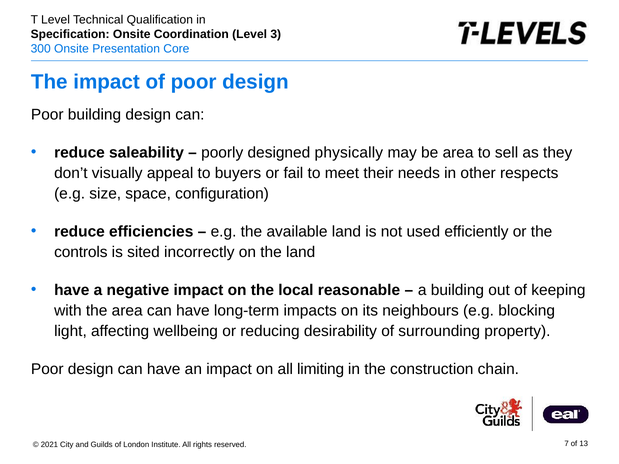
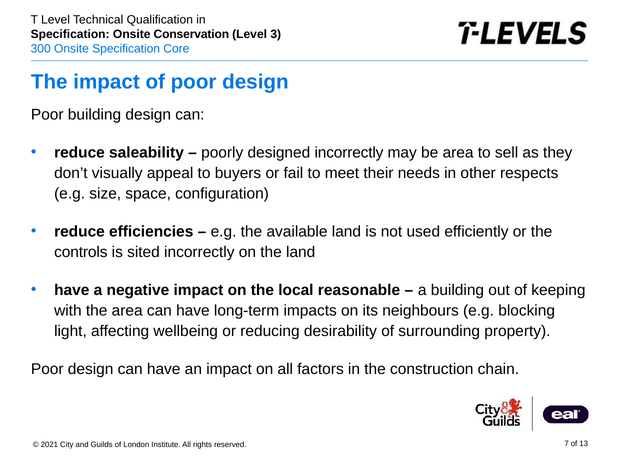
Coordination: Coordination -> Conservation
Presentation at (126, 49): Presentation -> Specification
designed physically: physically -> incorrectly
limiting: limiting -> factors
